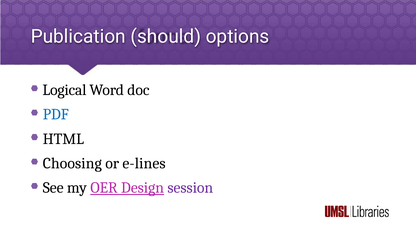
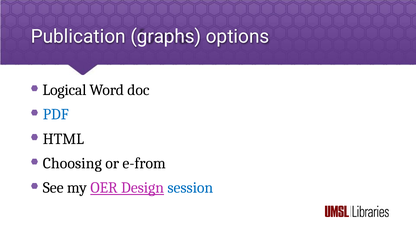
should: should -> graphs
e-lines: e-lines -> e-from
session colour: purple -> blue
